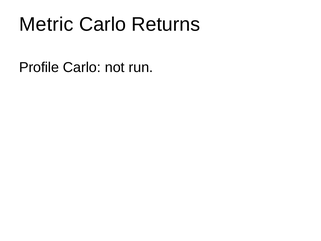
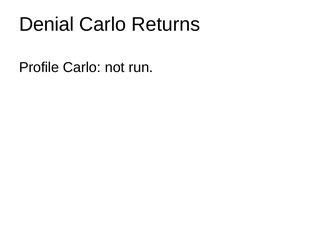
Metric: Metric -> Denial
